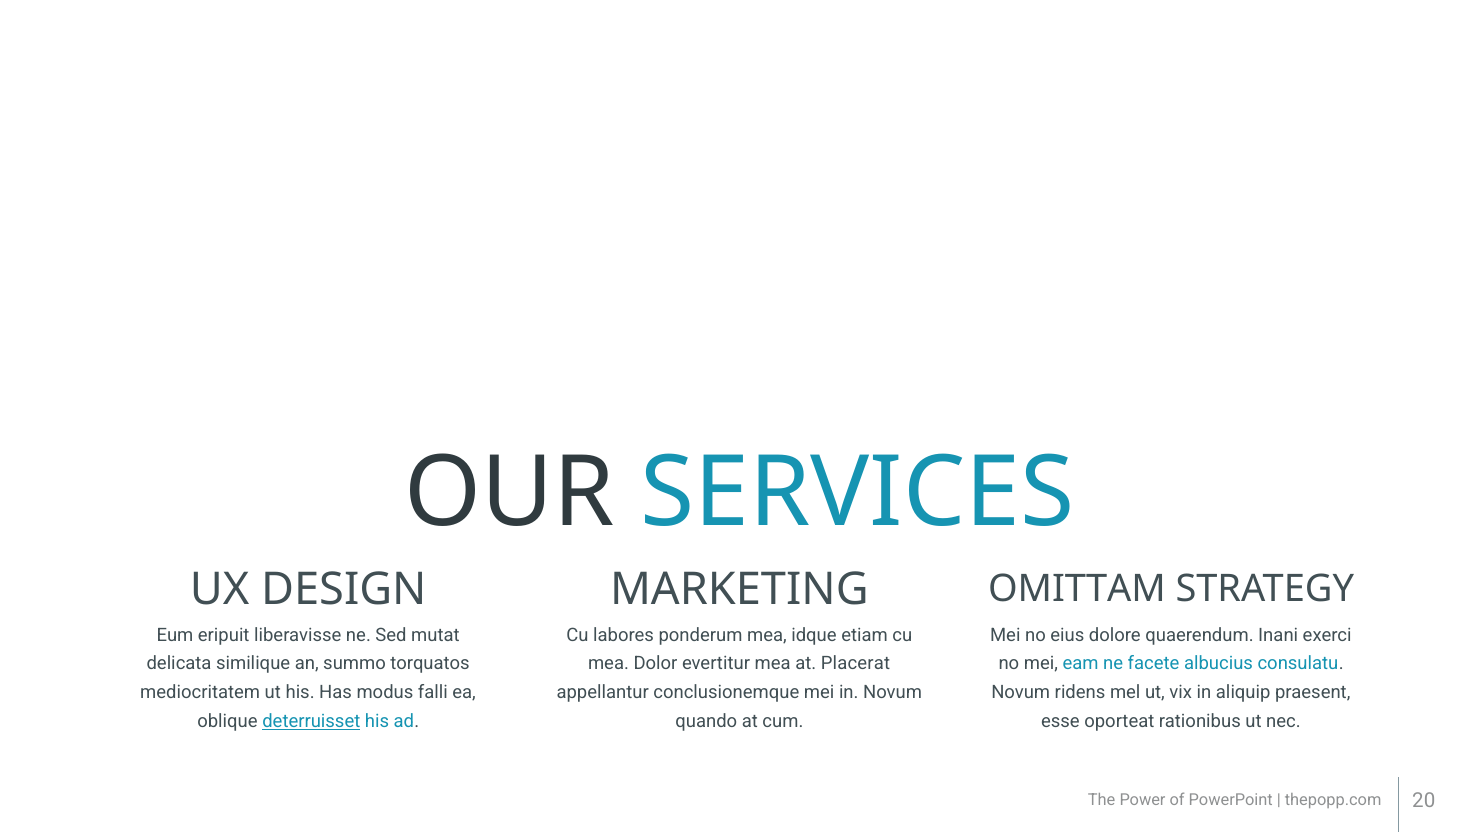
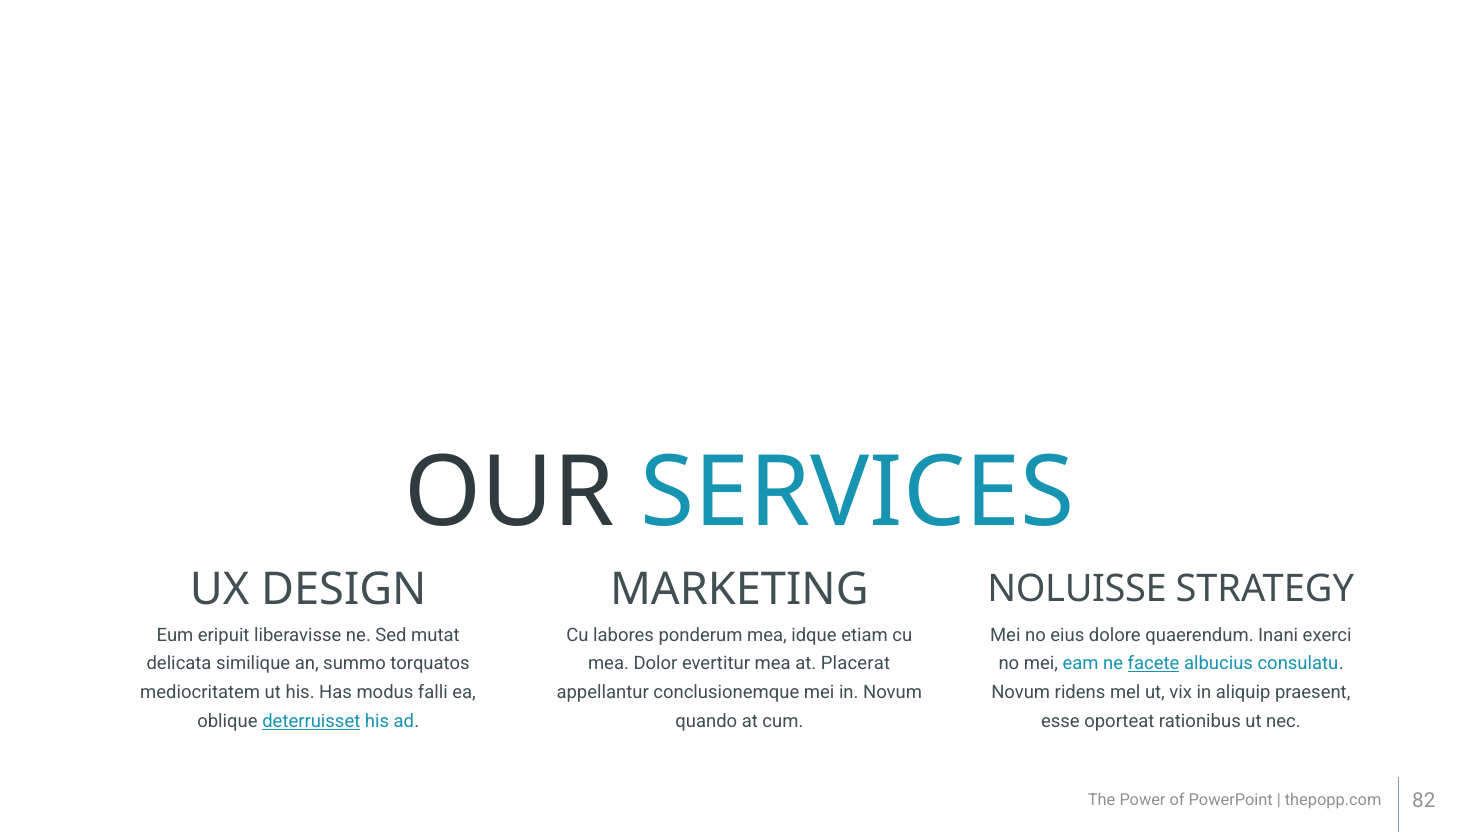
OMITTAM: OMITTAM -> NOLUISSE
facete underline: none -> present
20: 20 -> 82
